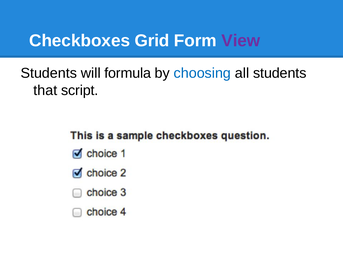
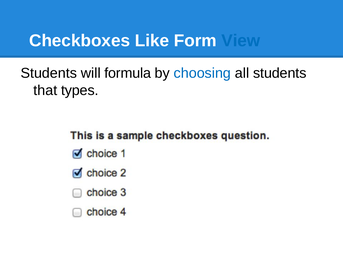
Grid: Grid -> Like
View colour: purple -> blue
script: script -> types
